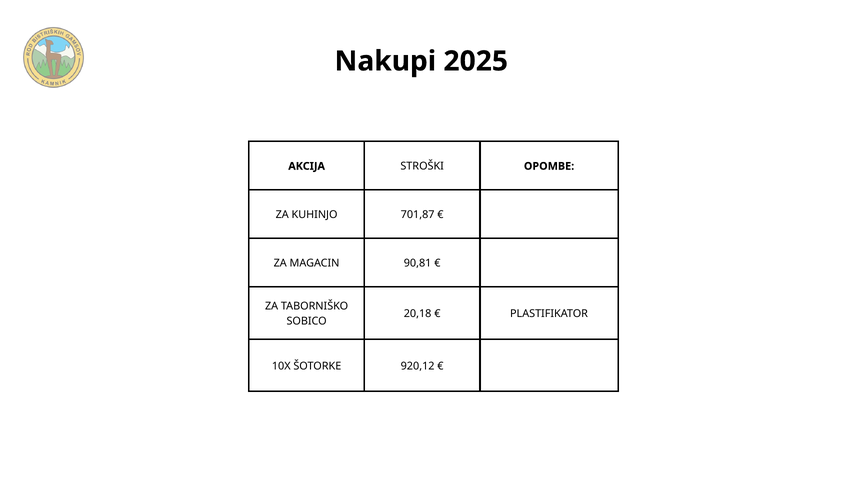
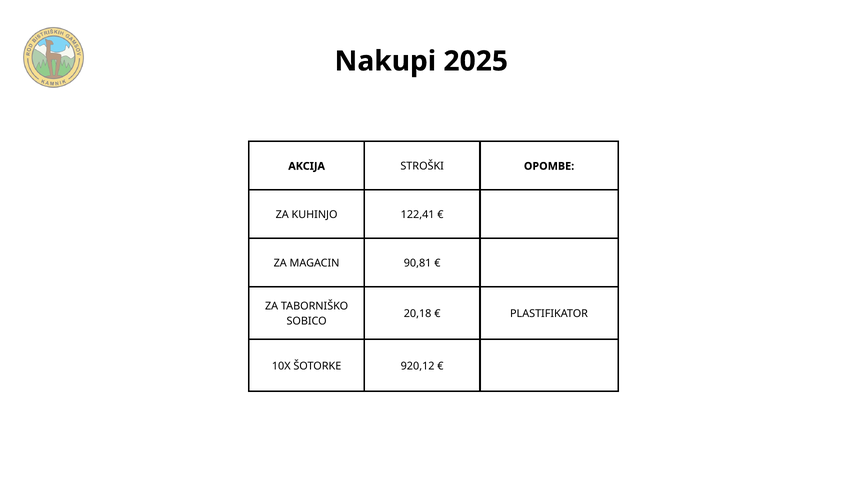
701,87: 701,87 -> 122,41
